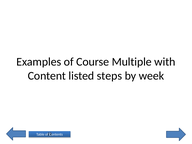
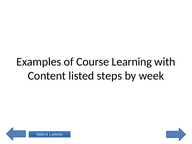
Multiple: Multiple -> Learning
